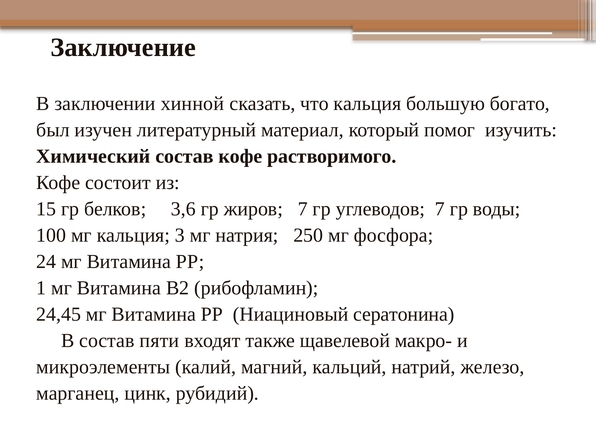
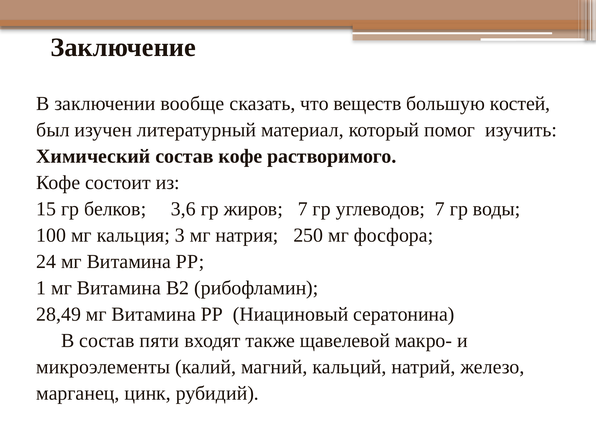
хинной: хинной -> вообще
что кальция: кальция -> веществ
богато: богато -> костей
24,45: 24,45 -> 28,49
